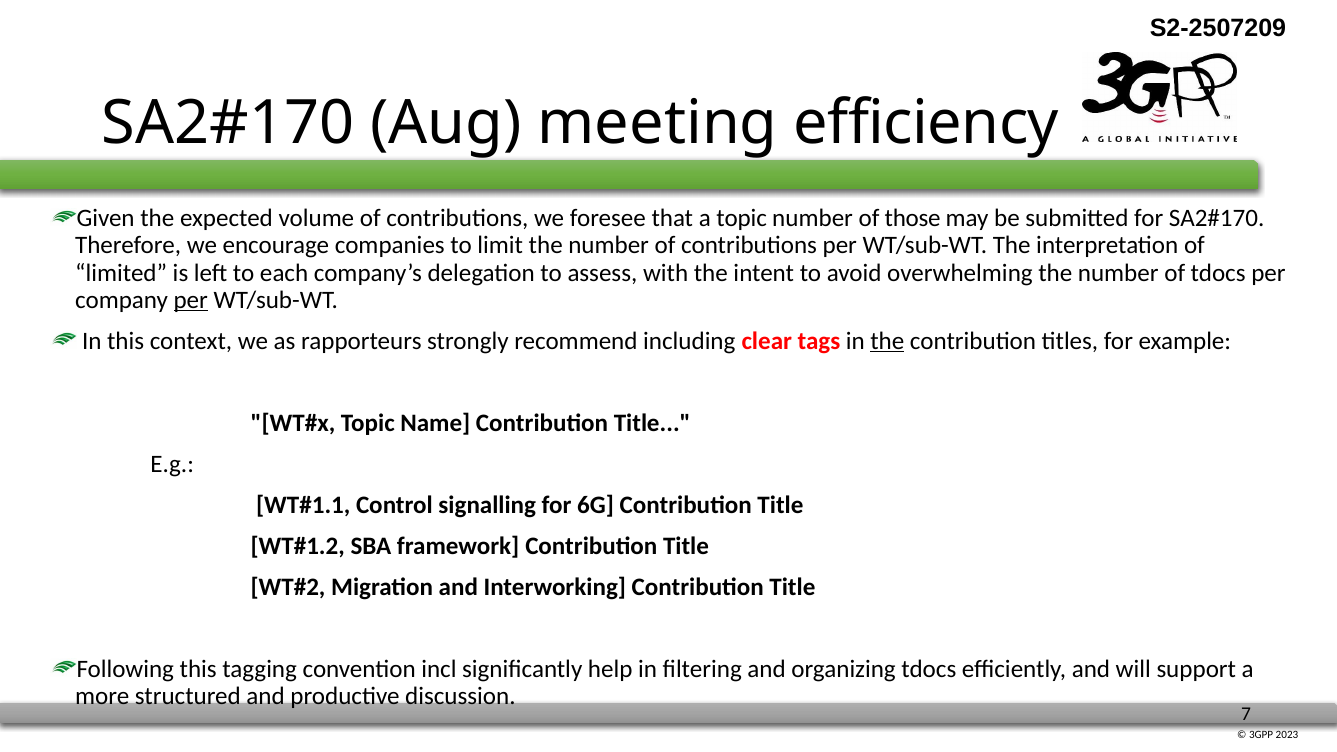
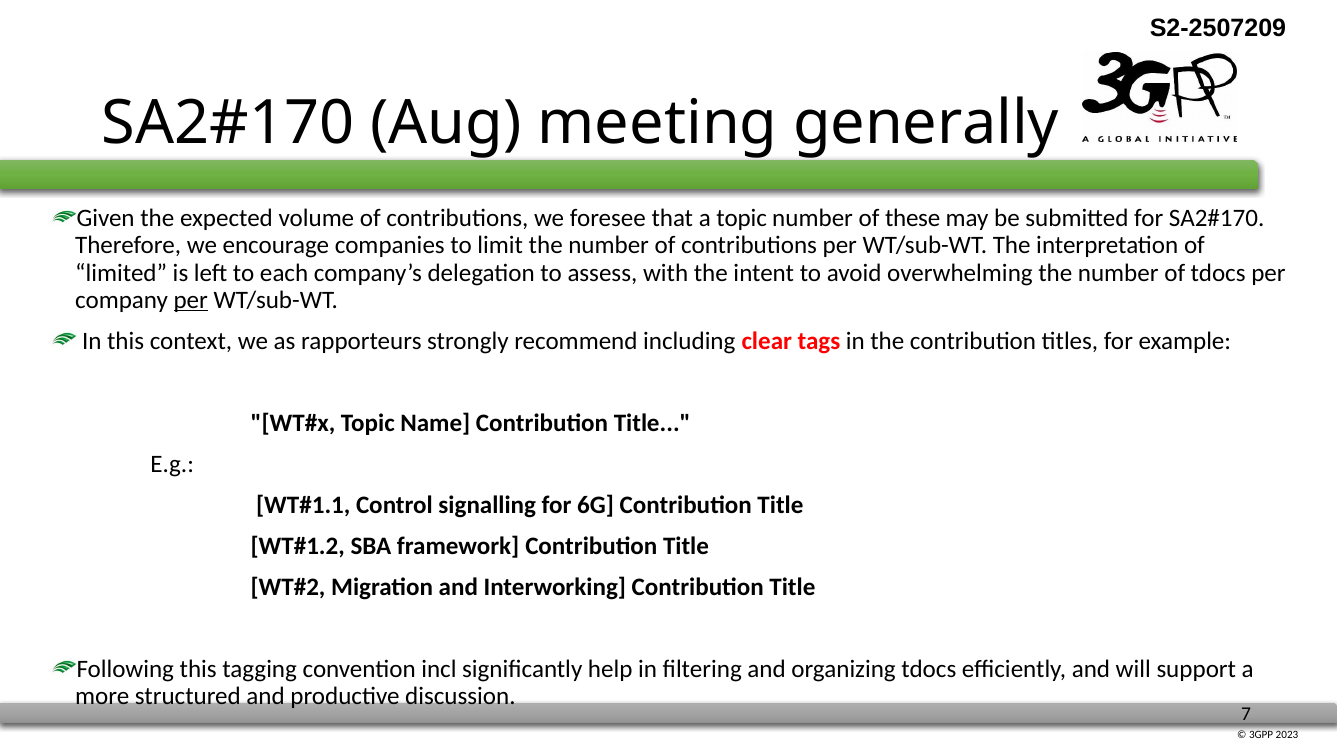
efficiency: efficiency -> generally
those: those -> these
the at (887, 341) underline: present -> none
